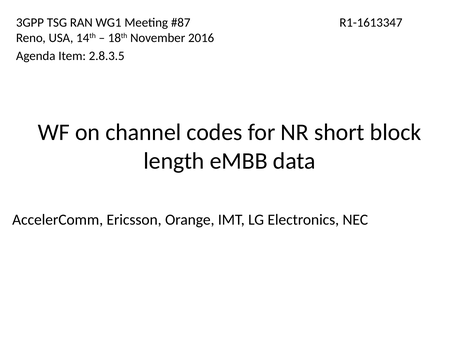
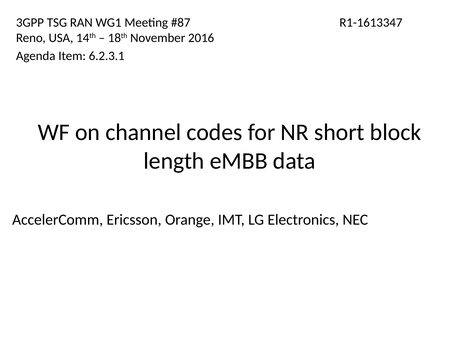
2.8.3.5: 2.8.3.5 -> 6.2.3.1
